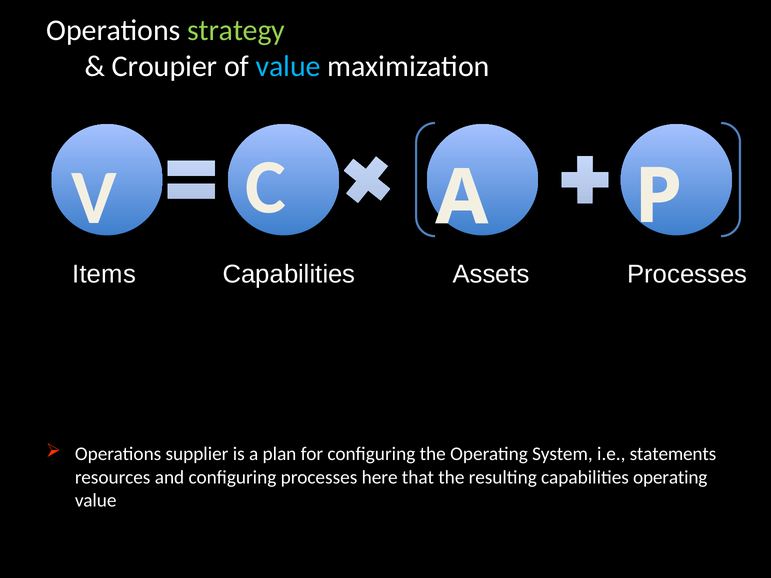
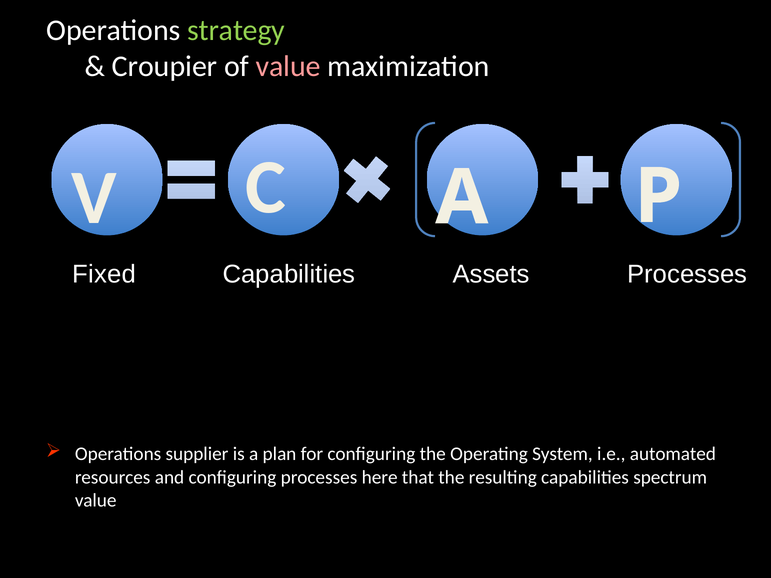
value at (288, 66) colour: light blue -> pink
Items: Items -> Fixed
statements: statements -> automated
capabilities operating: operating -> spectrum
